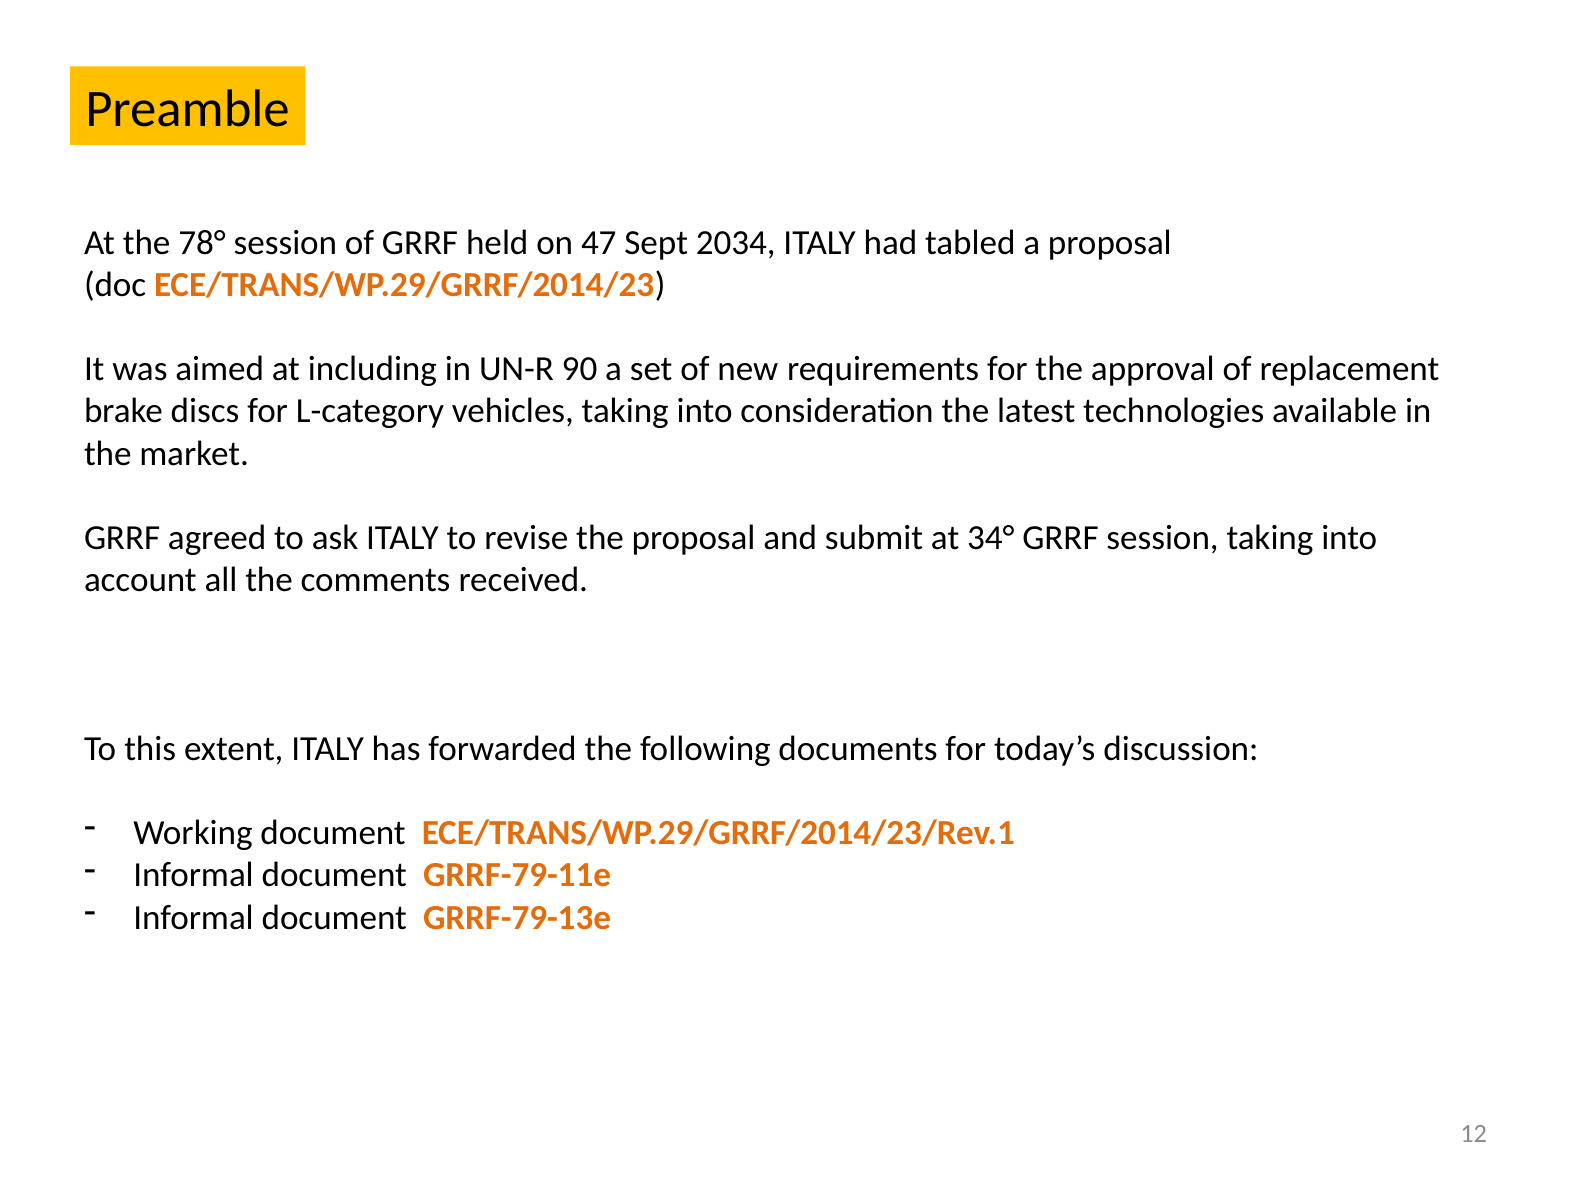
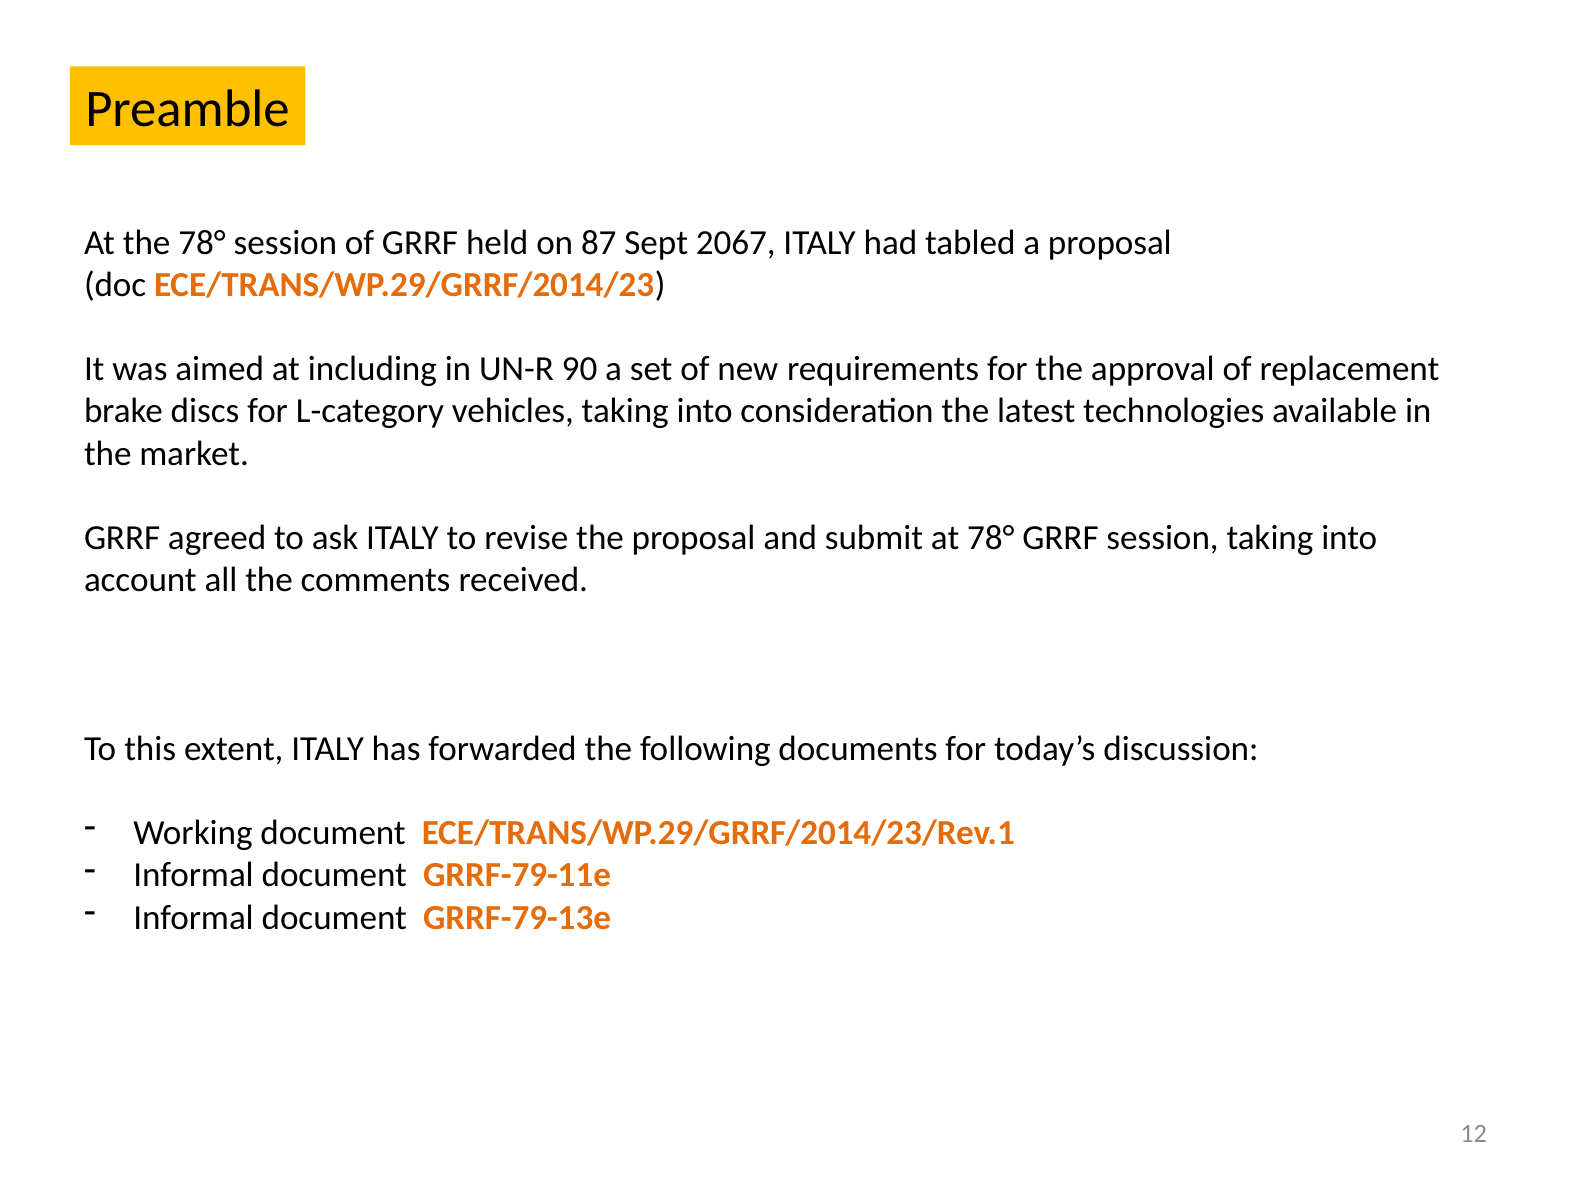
47: 47 -> 87
2034: 2034 -> 2067
at 34°: 34° -> 78°
